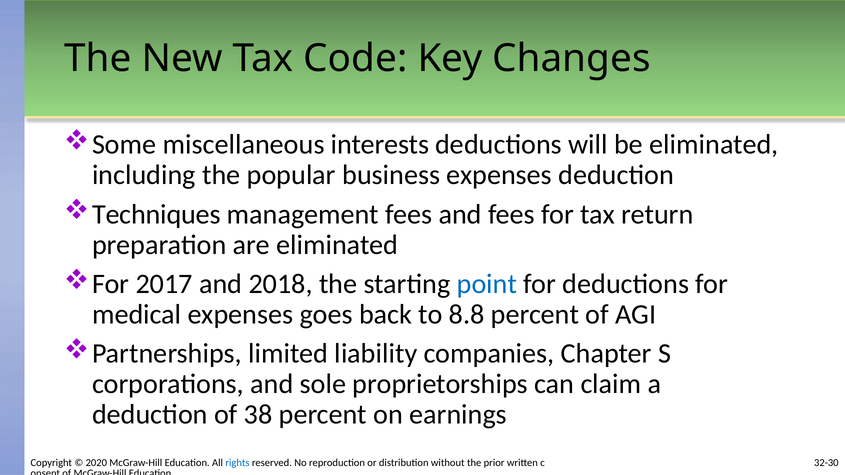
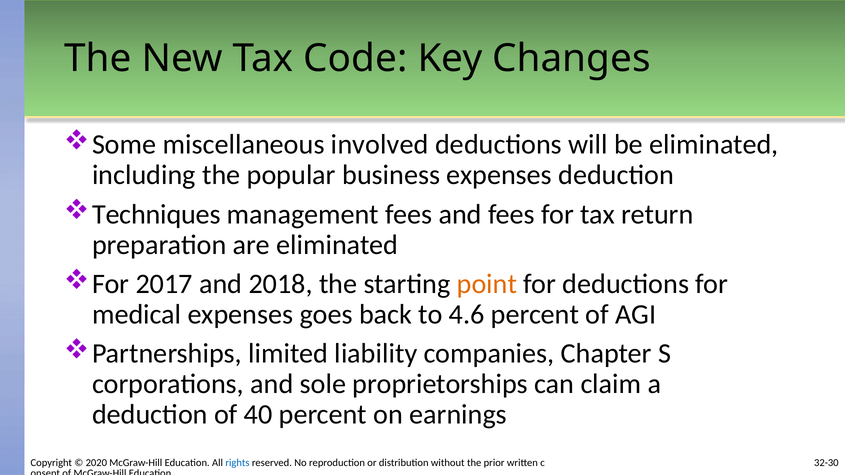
interests: interests -> involved
point colour: blue -> orange
8.8: 8.8 -> 4.6
38: 38 -> 40
